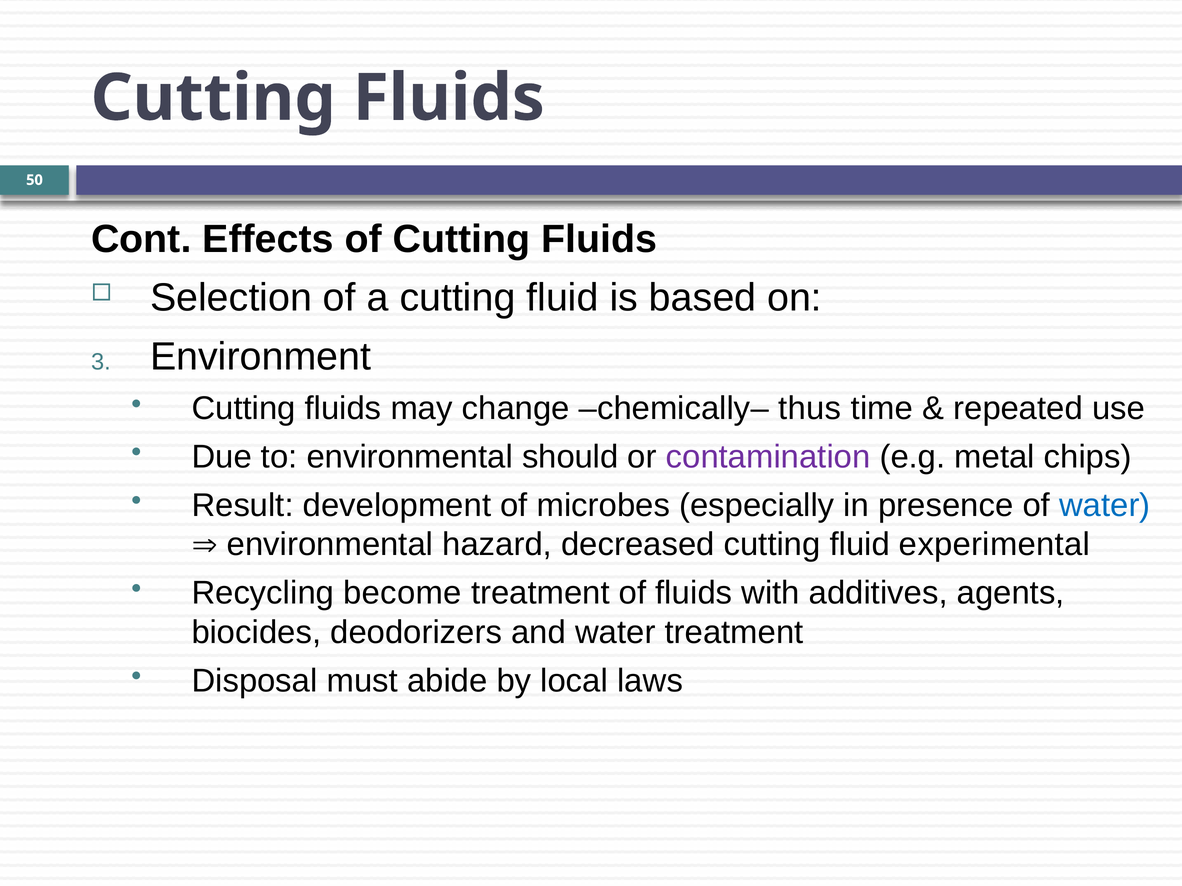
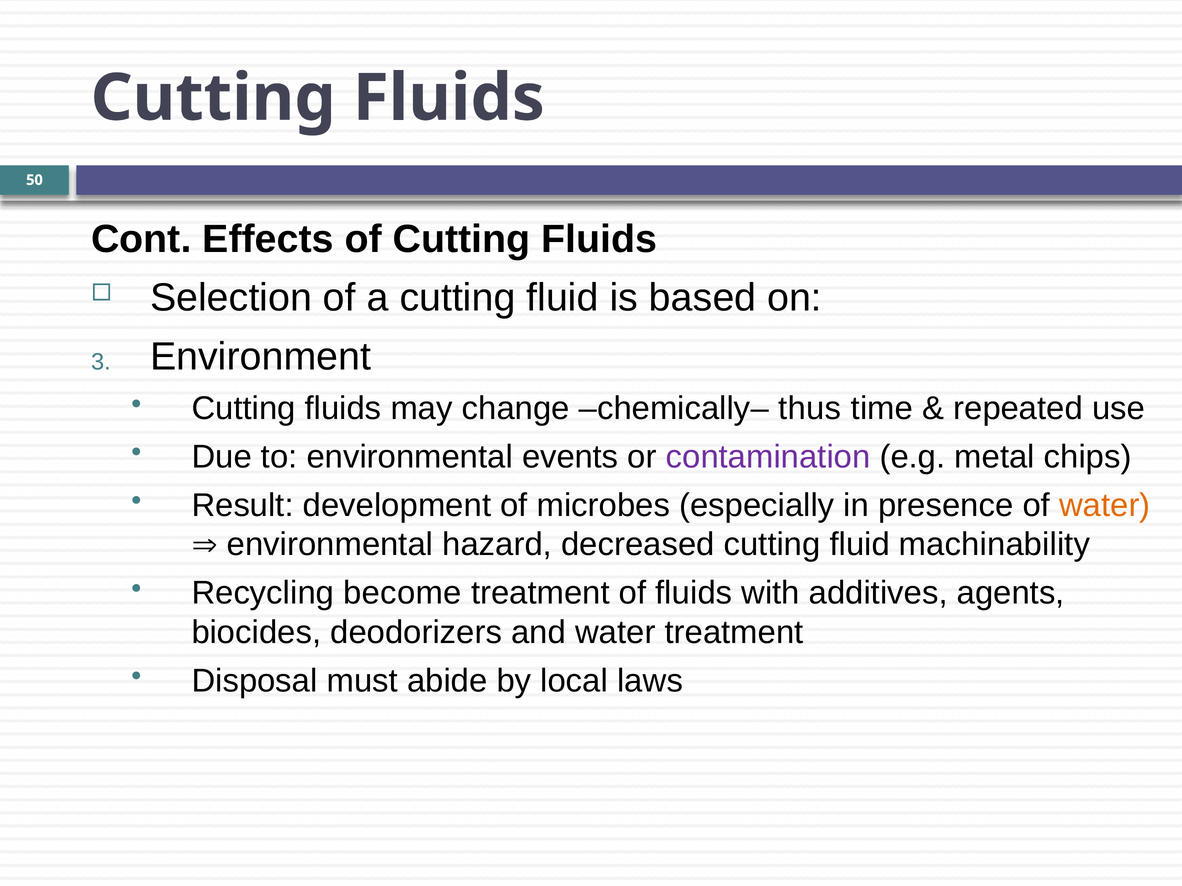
should: should -> events
water at (1105, 506) colour: blue -> orange
experimental: experimental -> machinability
